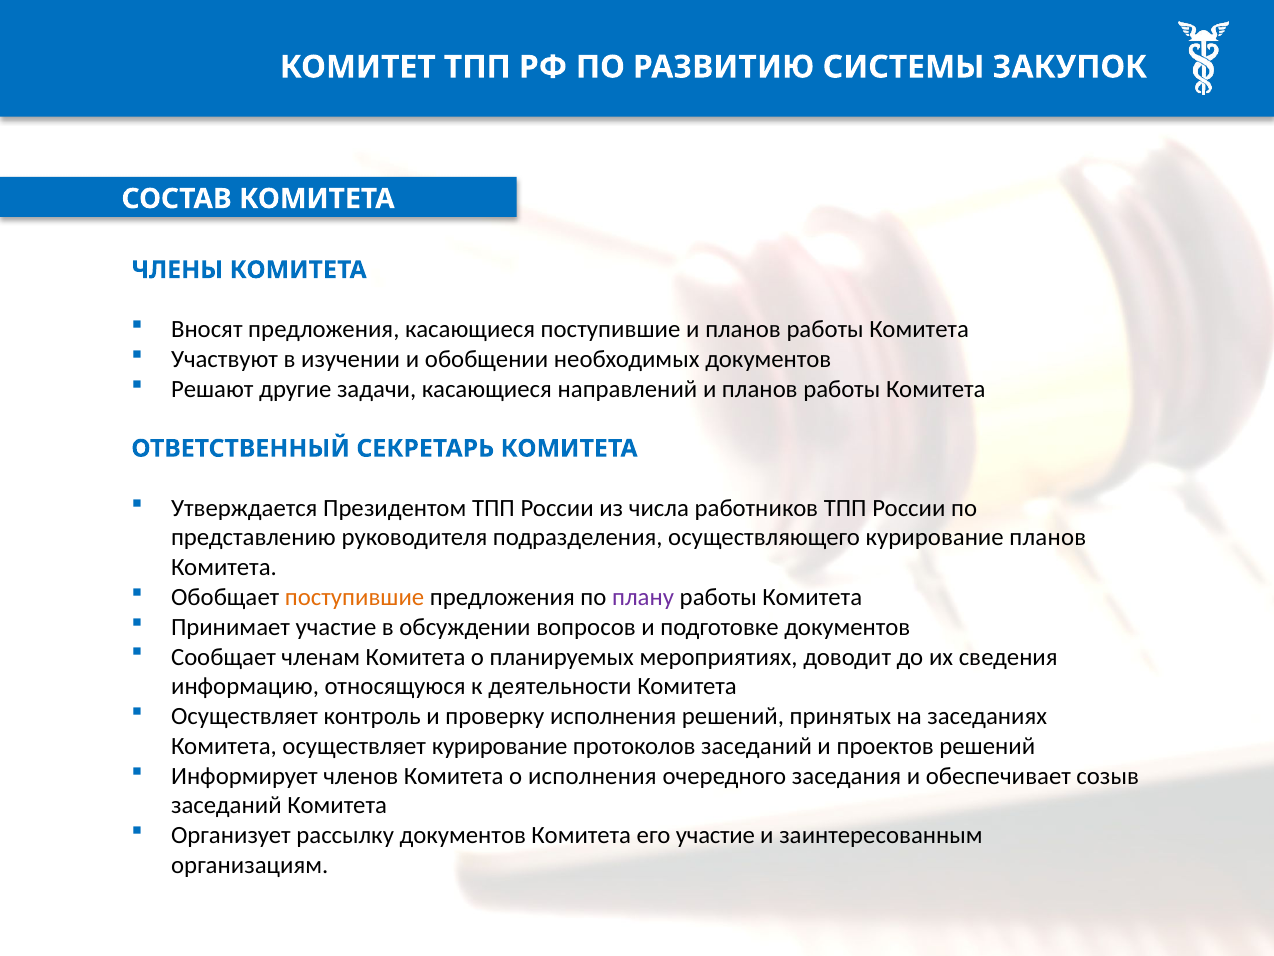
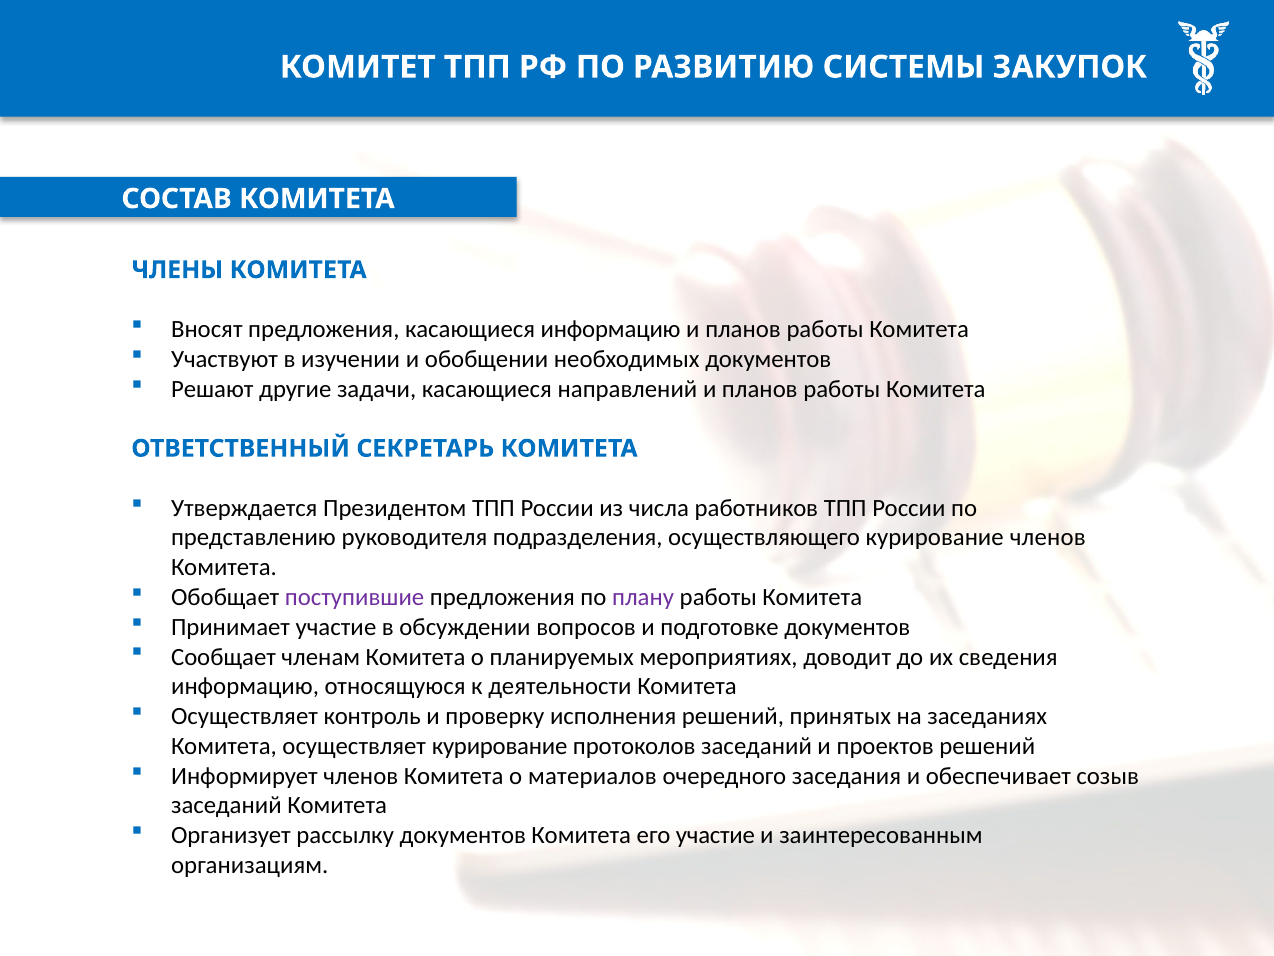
касающиеся поступившие: поступившие -> информацию
курирование планов: планов -> членов
поступившие at (355, 597) colour: orange -> purple
о исполнения: исполнения -> материалов
